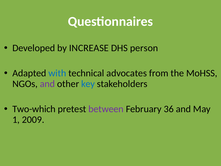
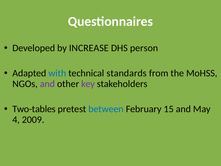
advocates: advocates -> standards
key colour: blue -> purple
Two-which: Two-which -> Two-tables
between colour: purple -> blue
36: 36 -> 15
1: 1 -> 4
